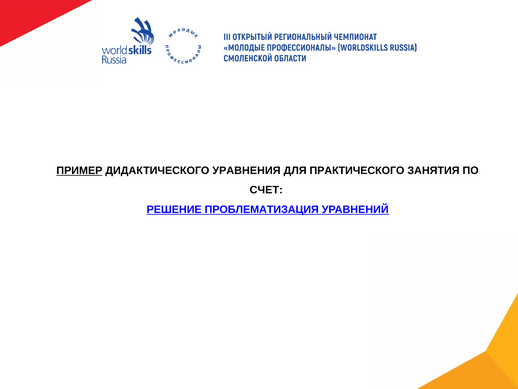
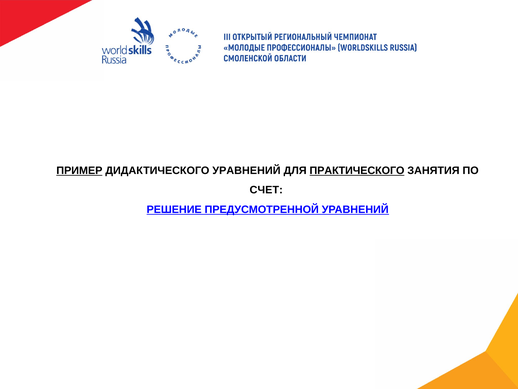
ДИДАКТИЧЕСКОГО УРАВНЕНИЯ: УРАВНЕНИЯ -> УРАВНЕНИЙ
ПРАКТИЧЕСКОГО underline: none -> present
ПРОБЛЕМАТИЗАЦИЯ: ПРОБЛЕМАТИЗАЦИЯ -> ПРЕДУСМОТРЕННОЙ
